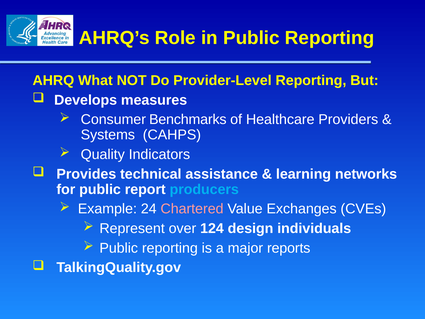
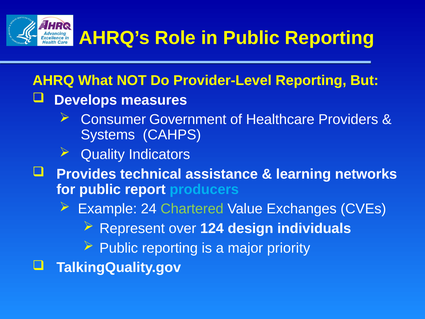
Benchmarks: Benchmarks -> Government
Chartered colour: pink -> light green
reports: reports -> priority
